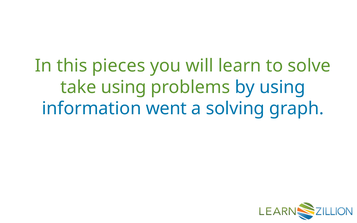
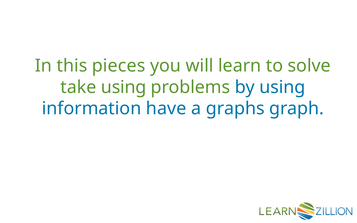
went: went -> have
solving: solving -> graphs
